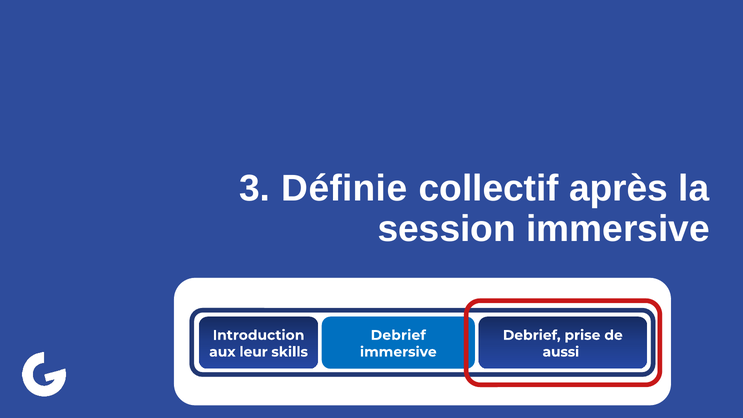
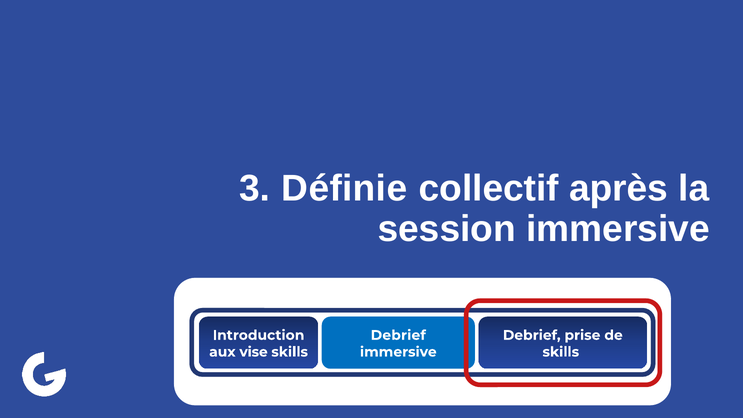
leur: leur -> vise
aussi at (561, 352): aussi -> skills
